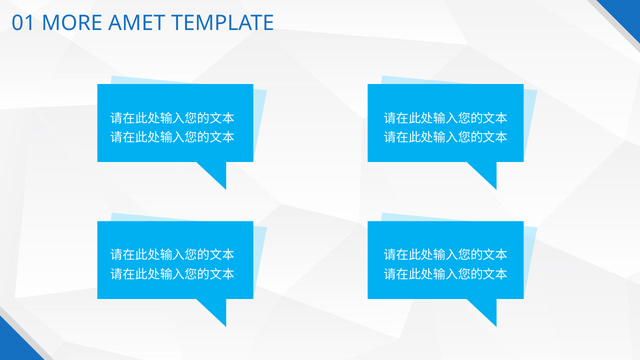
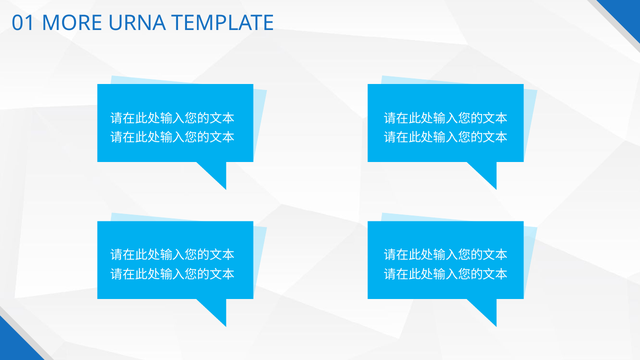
AMET: AMET -> URNA
